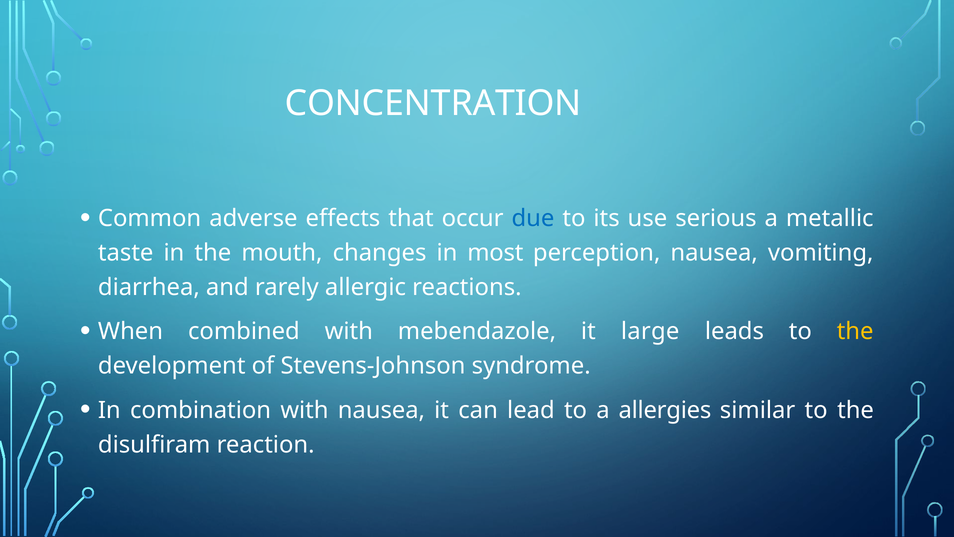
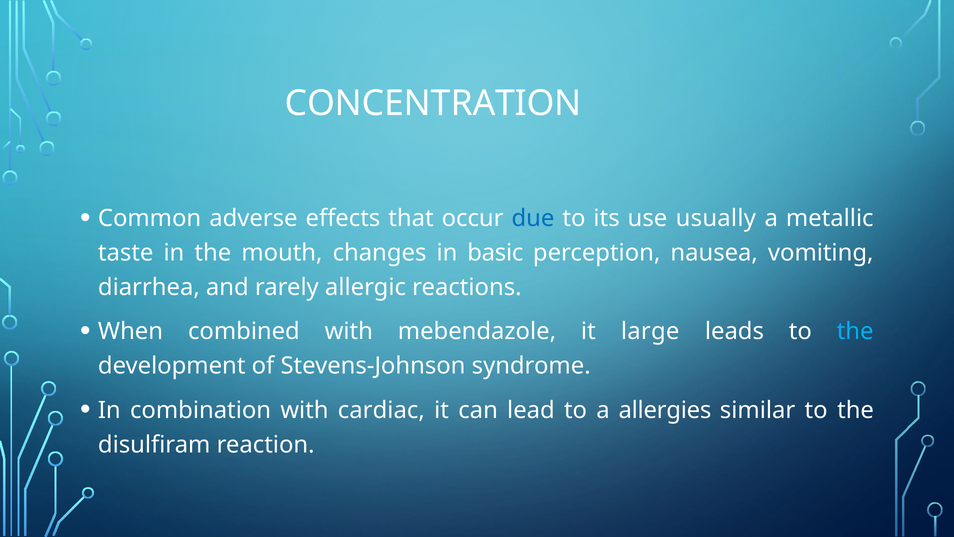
serious: serious -> usually
most: most -> basic
the at (855, 331) colour: yellow -> light blue
with nausea: nausea -> cardiac
